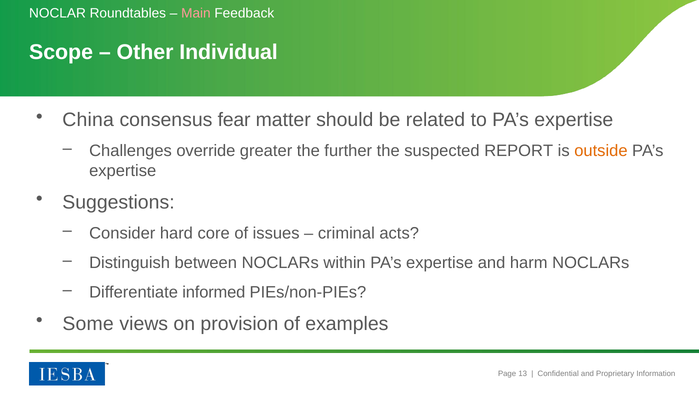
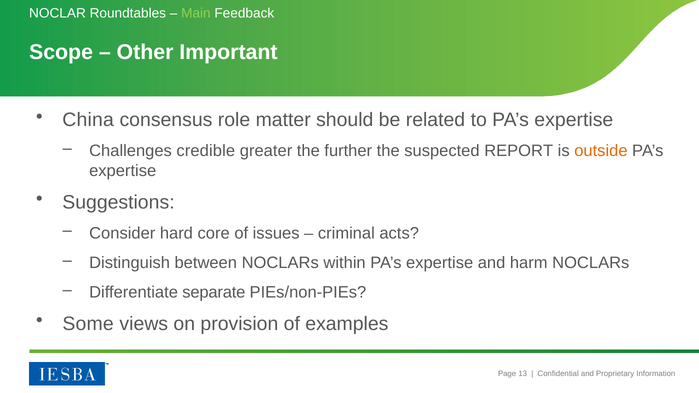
Main colour: pink -> light green
Individual: Individual -> Important
fear: fear -> role
override: override -> credible
informed: informed -> separate
